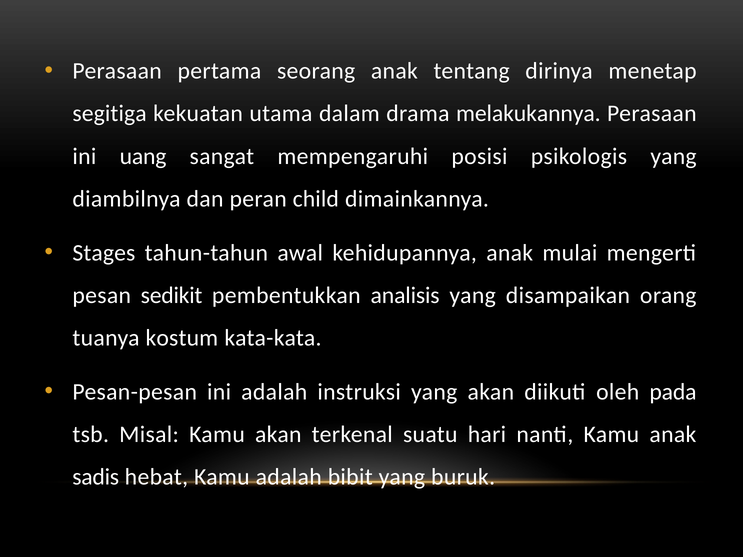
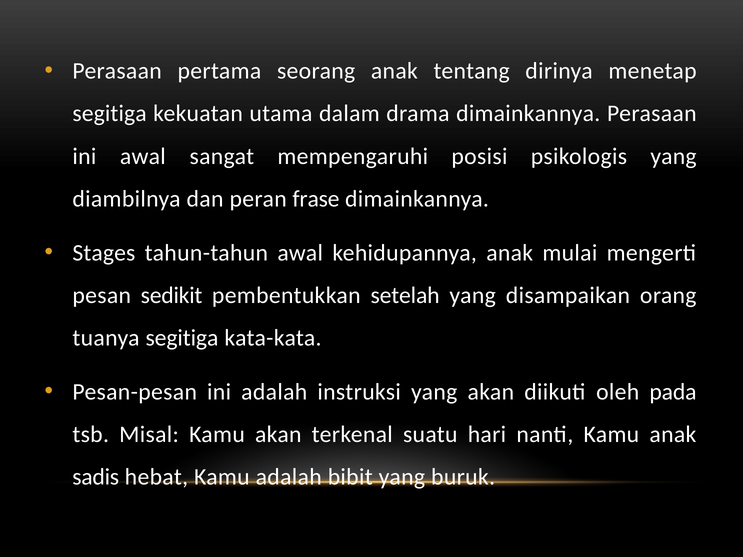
drama melakukannya: melakukannya -> dimainkannya
ini uang: uang -> awal
child: child -> frase
analisis: analisis -> setelah
tuanya kostum: kostum -> segitiga
